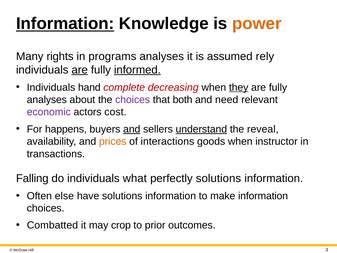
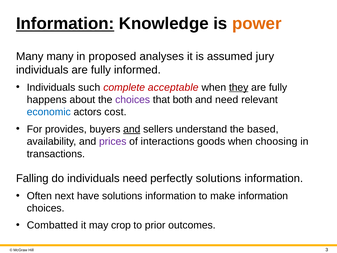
Many rights: rights -> many
programs: programs -> proposed
rely: rely -> jury
are at (80, 70) underline: present -> none
informed underline: present -> none
hand: hand -> such
decreasing: decreasing -> acceptable
analyses at (47, 100): analyses -> happens
economic colour: purple -> blue
happens: happens -> provides
understand underline: present -> none
reveal: reveal -> based
prices colour: orange -> purple
instructor: instructor -> choosing
individuals what: what -> need
else: else -> next
